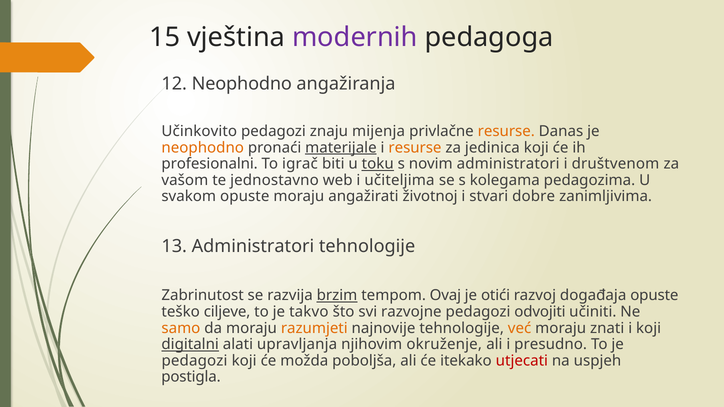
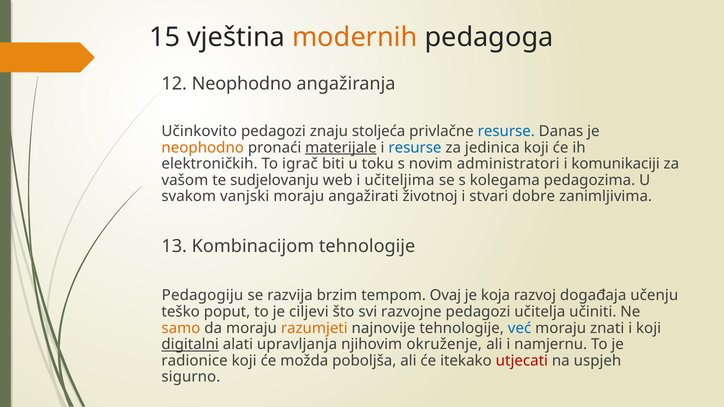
modernih colour: purple -> orange
mijenja: mijenja -> stoljeća
resurse at (506, 131) colour: orange -> blue
resurse at (415, 148) colour: orange -> blue
profesionalni: profesionalni -> elektroničkih
toku underline: present -> none
društvenom: društvenom -> komunikaciji
jednostavno: jednostavno -> sudjelovanju
svakom opuste: opuste -> vanjski
13 Administratori: Administratori -> Kombinacijom
Zabrinutost: Zabrinutost -> Pedagogiju
brzim underline: present -> none
otići: otići -> koja
događaja opuste: opuste -> učenju
ciljeve: ciljeve -> poput
takvo: takvo -> ciljevi
odvojiti: odvojiti -> učitelja
već colour: orange -> blue
presudno: presudno -> namjernu
pedagozi at (195, 361): pedagozi -> radionice
postigla: postigla -> sigurno
